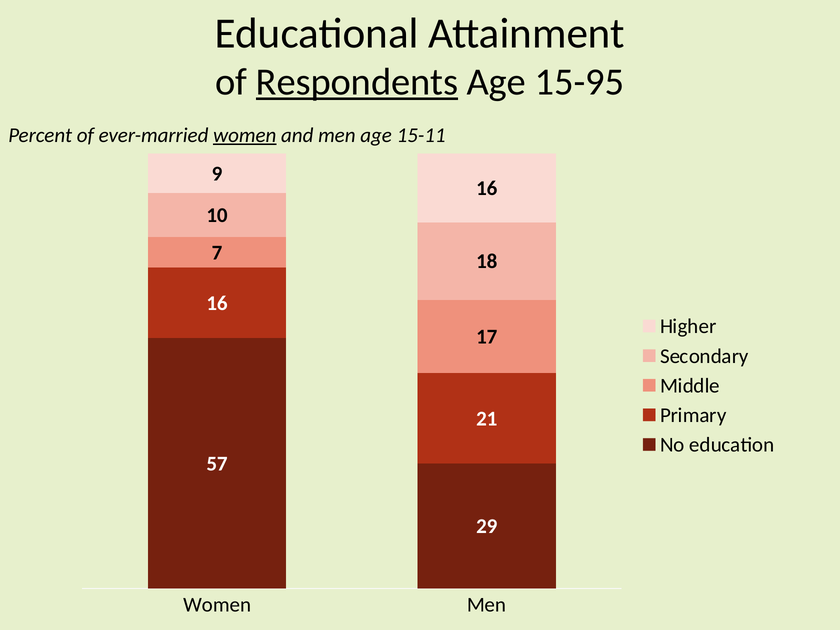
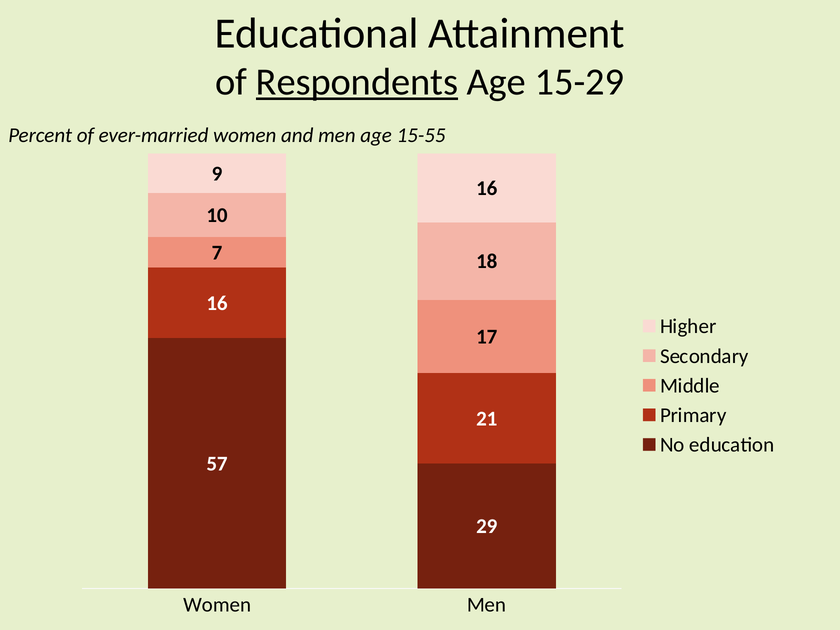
15-95: 15-95 -> 15-29
women at (245, 135) underline: present -> none
15-11: 15-11 -> 15-55
